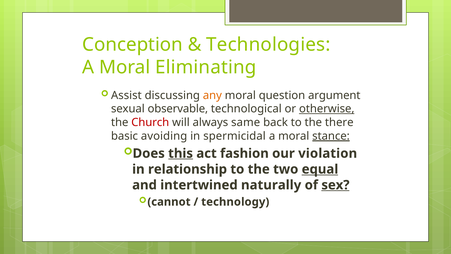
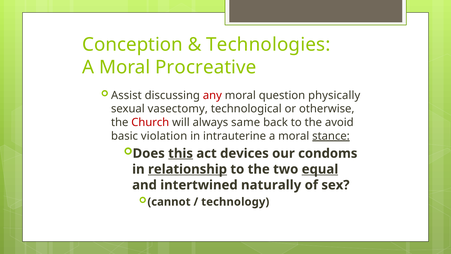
Eliminating: Eliminating -> Procreative
any colour: orange -> red
argument: argument -> physically
observable: observable -> vasectomy
otherwise underline: present -> none
there: there -> avoid
avoiding: avoiding -> violation
spermicidal: spermicidal -> intrauterine
fashion: fashion -> devices
violation: violation -> condoms
relationship underline: none -> present
sex underline: present -> none
